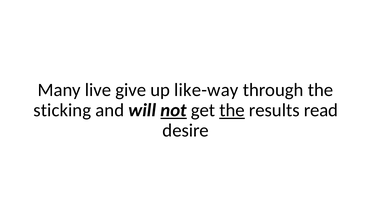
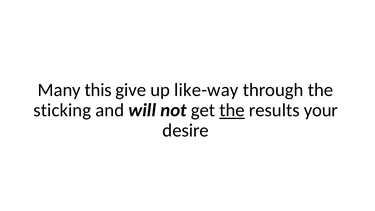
live: live -> this
not underline: present -> none
read: read -> your
